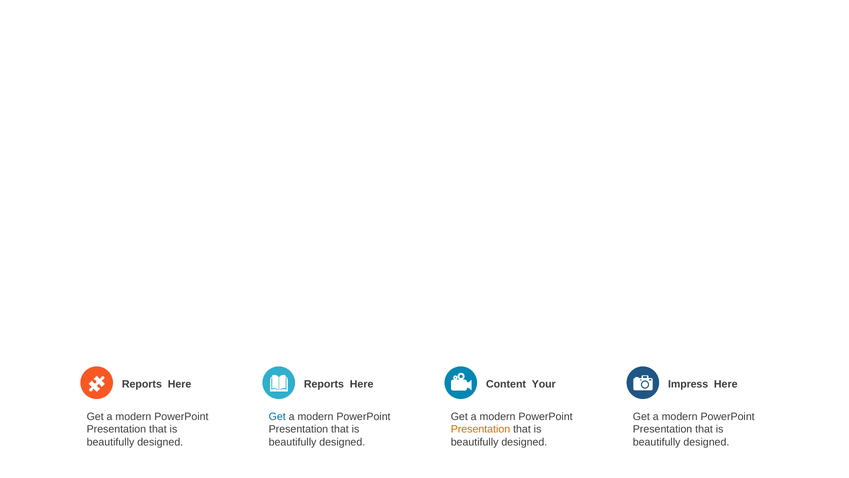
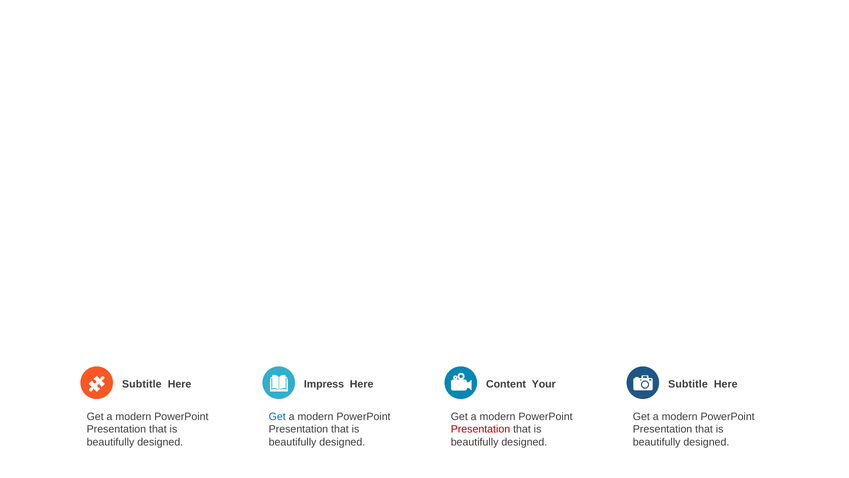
Reports at (142, 384): Reports -> Subtitle
Reports at (324, 384): Reports -> Impress
Impress at (688, 384): Impress -> Subtitle
Presentation at (480, 429) colour: orange -> red
